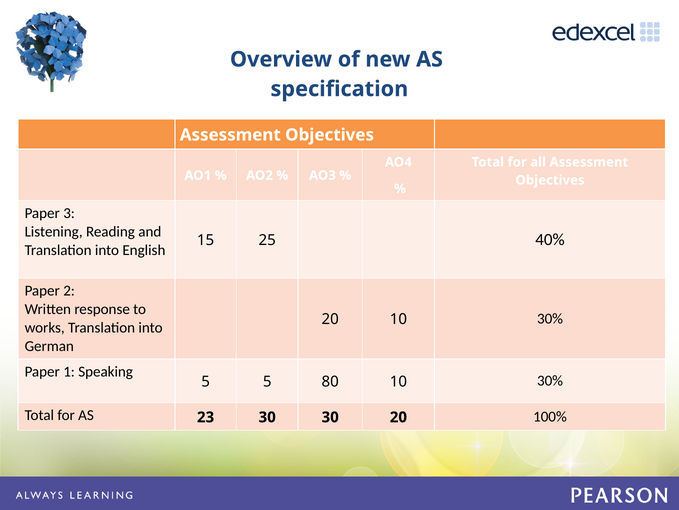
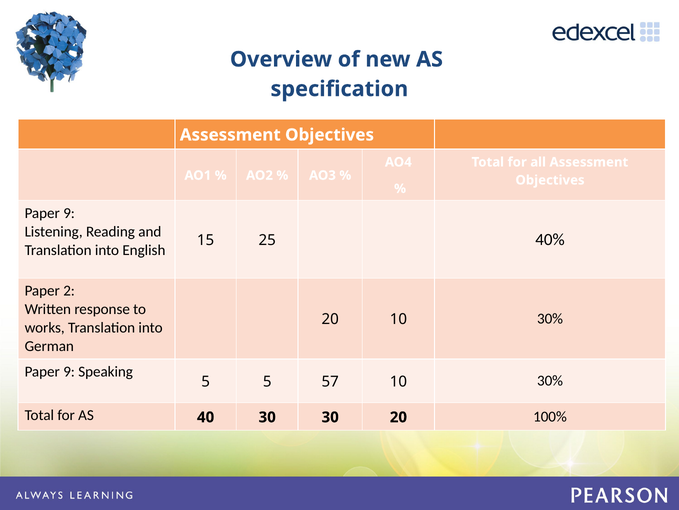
3 at (69, 213): 3 -> 9
1 at (69, 371): 1 -> 9
80: 80 -> 57
23: 23 -> 40
